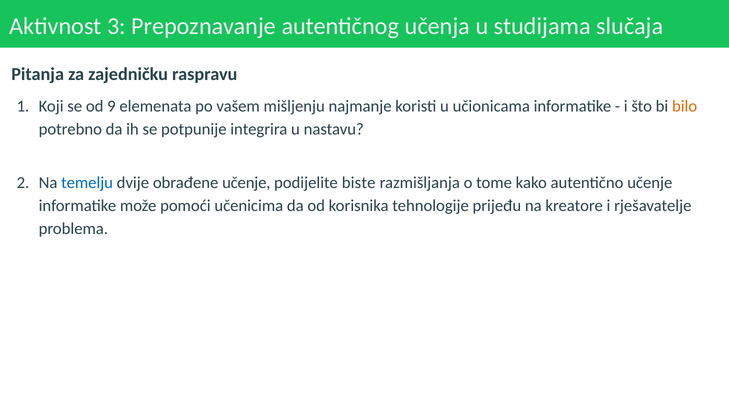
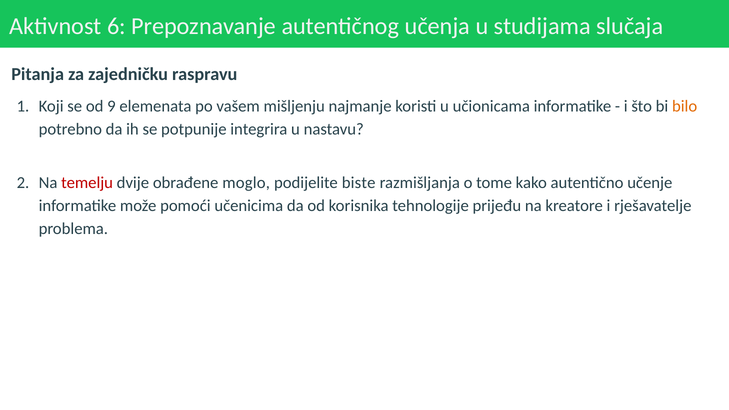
3: 3 -> 6
temelju colour: blue -> red
obrađene učenje: učenje -> moglo
